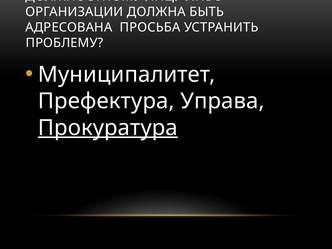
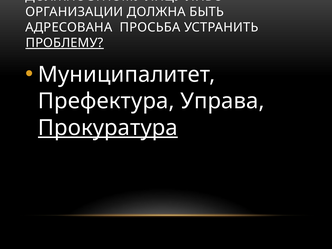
ПРОБЛЕМУ underline: none -> present
